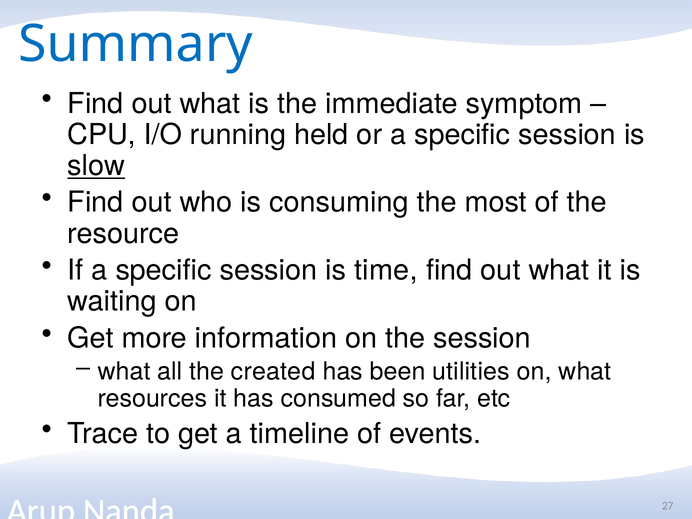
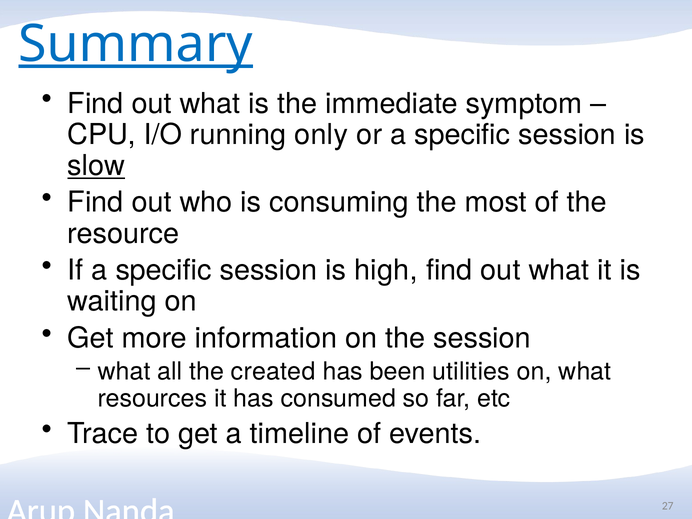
Summary underline: none -> present
held: held -> only
time: time -> high
